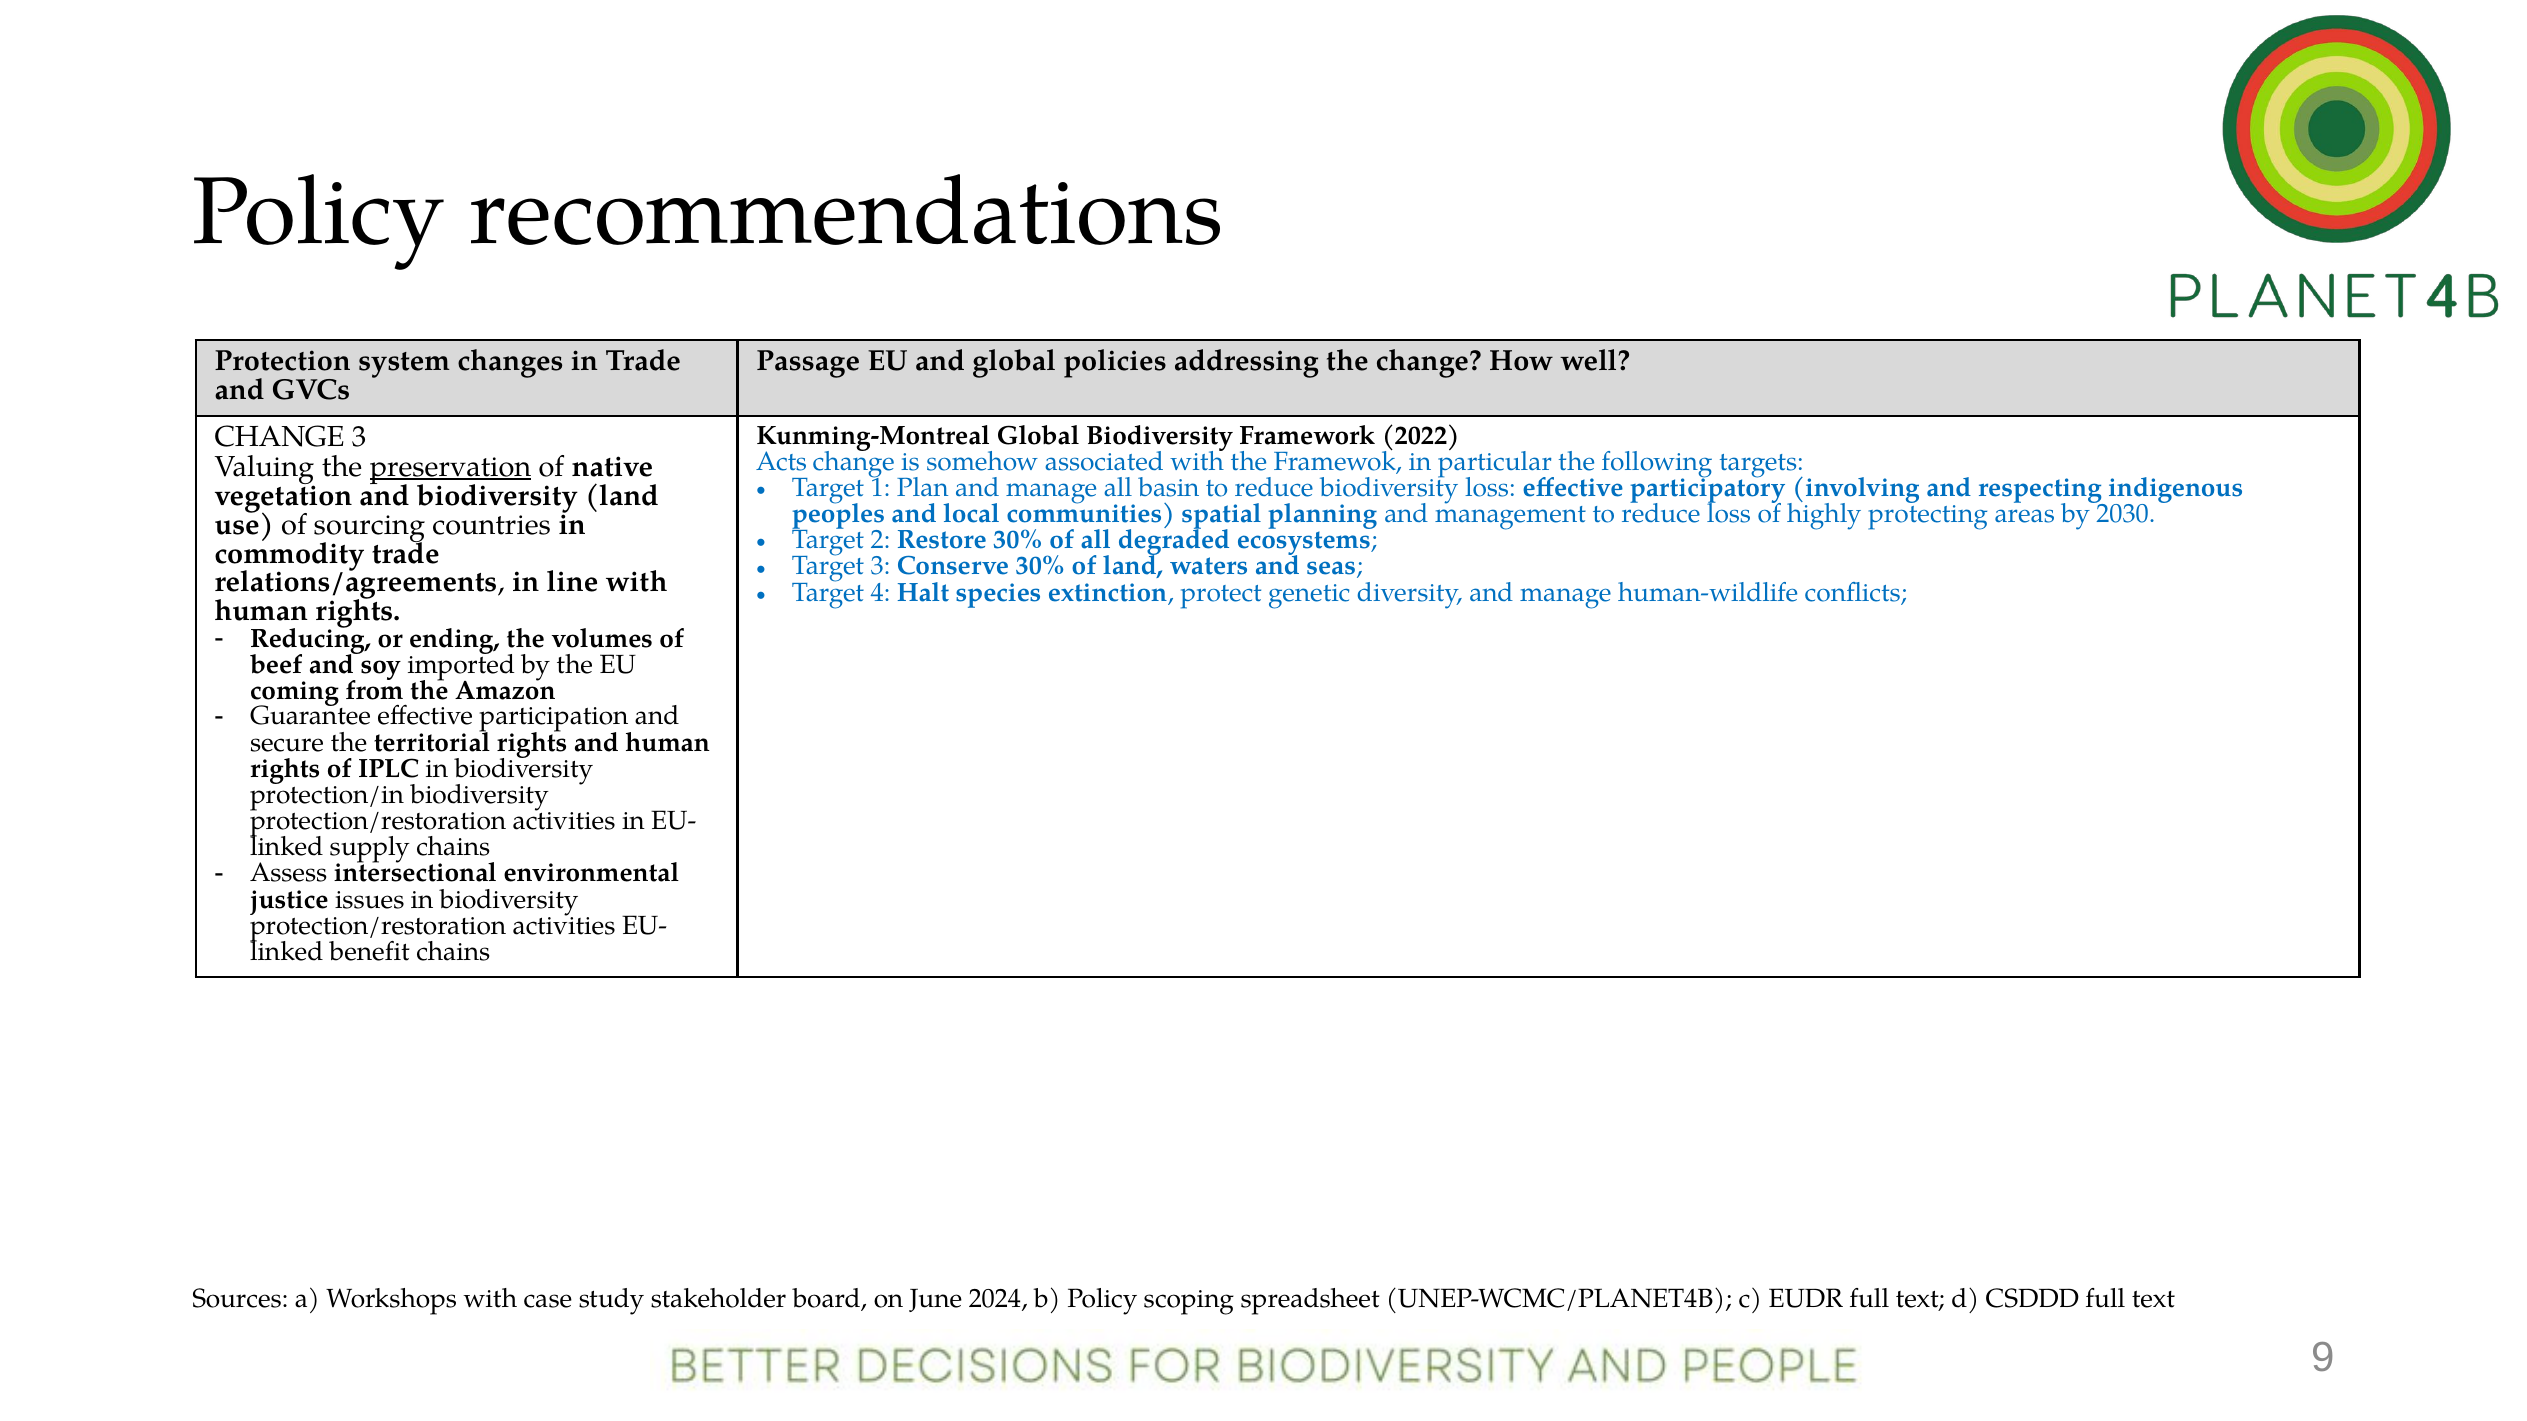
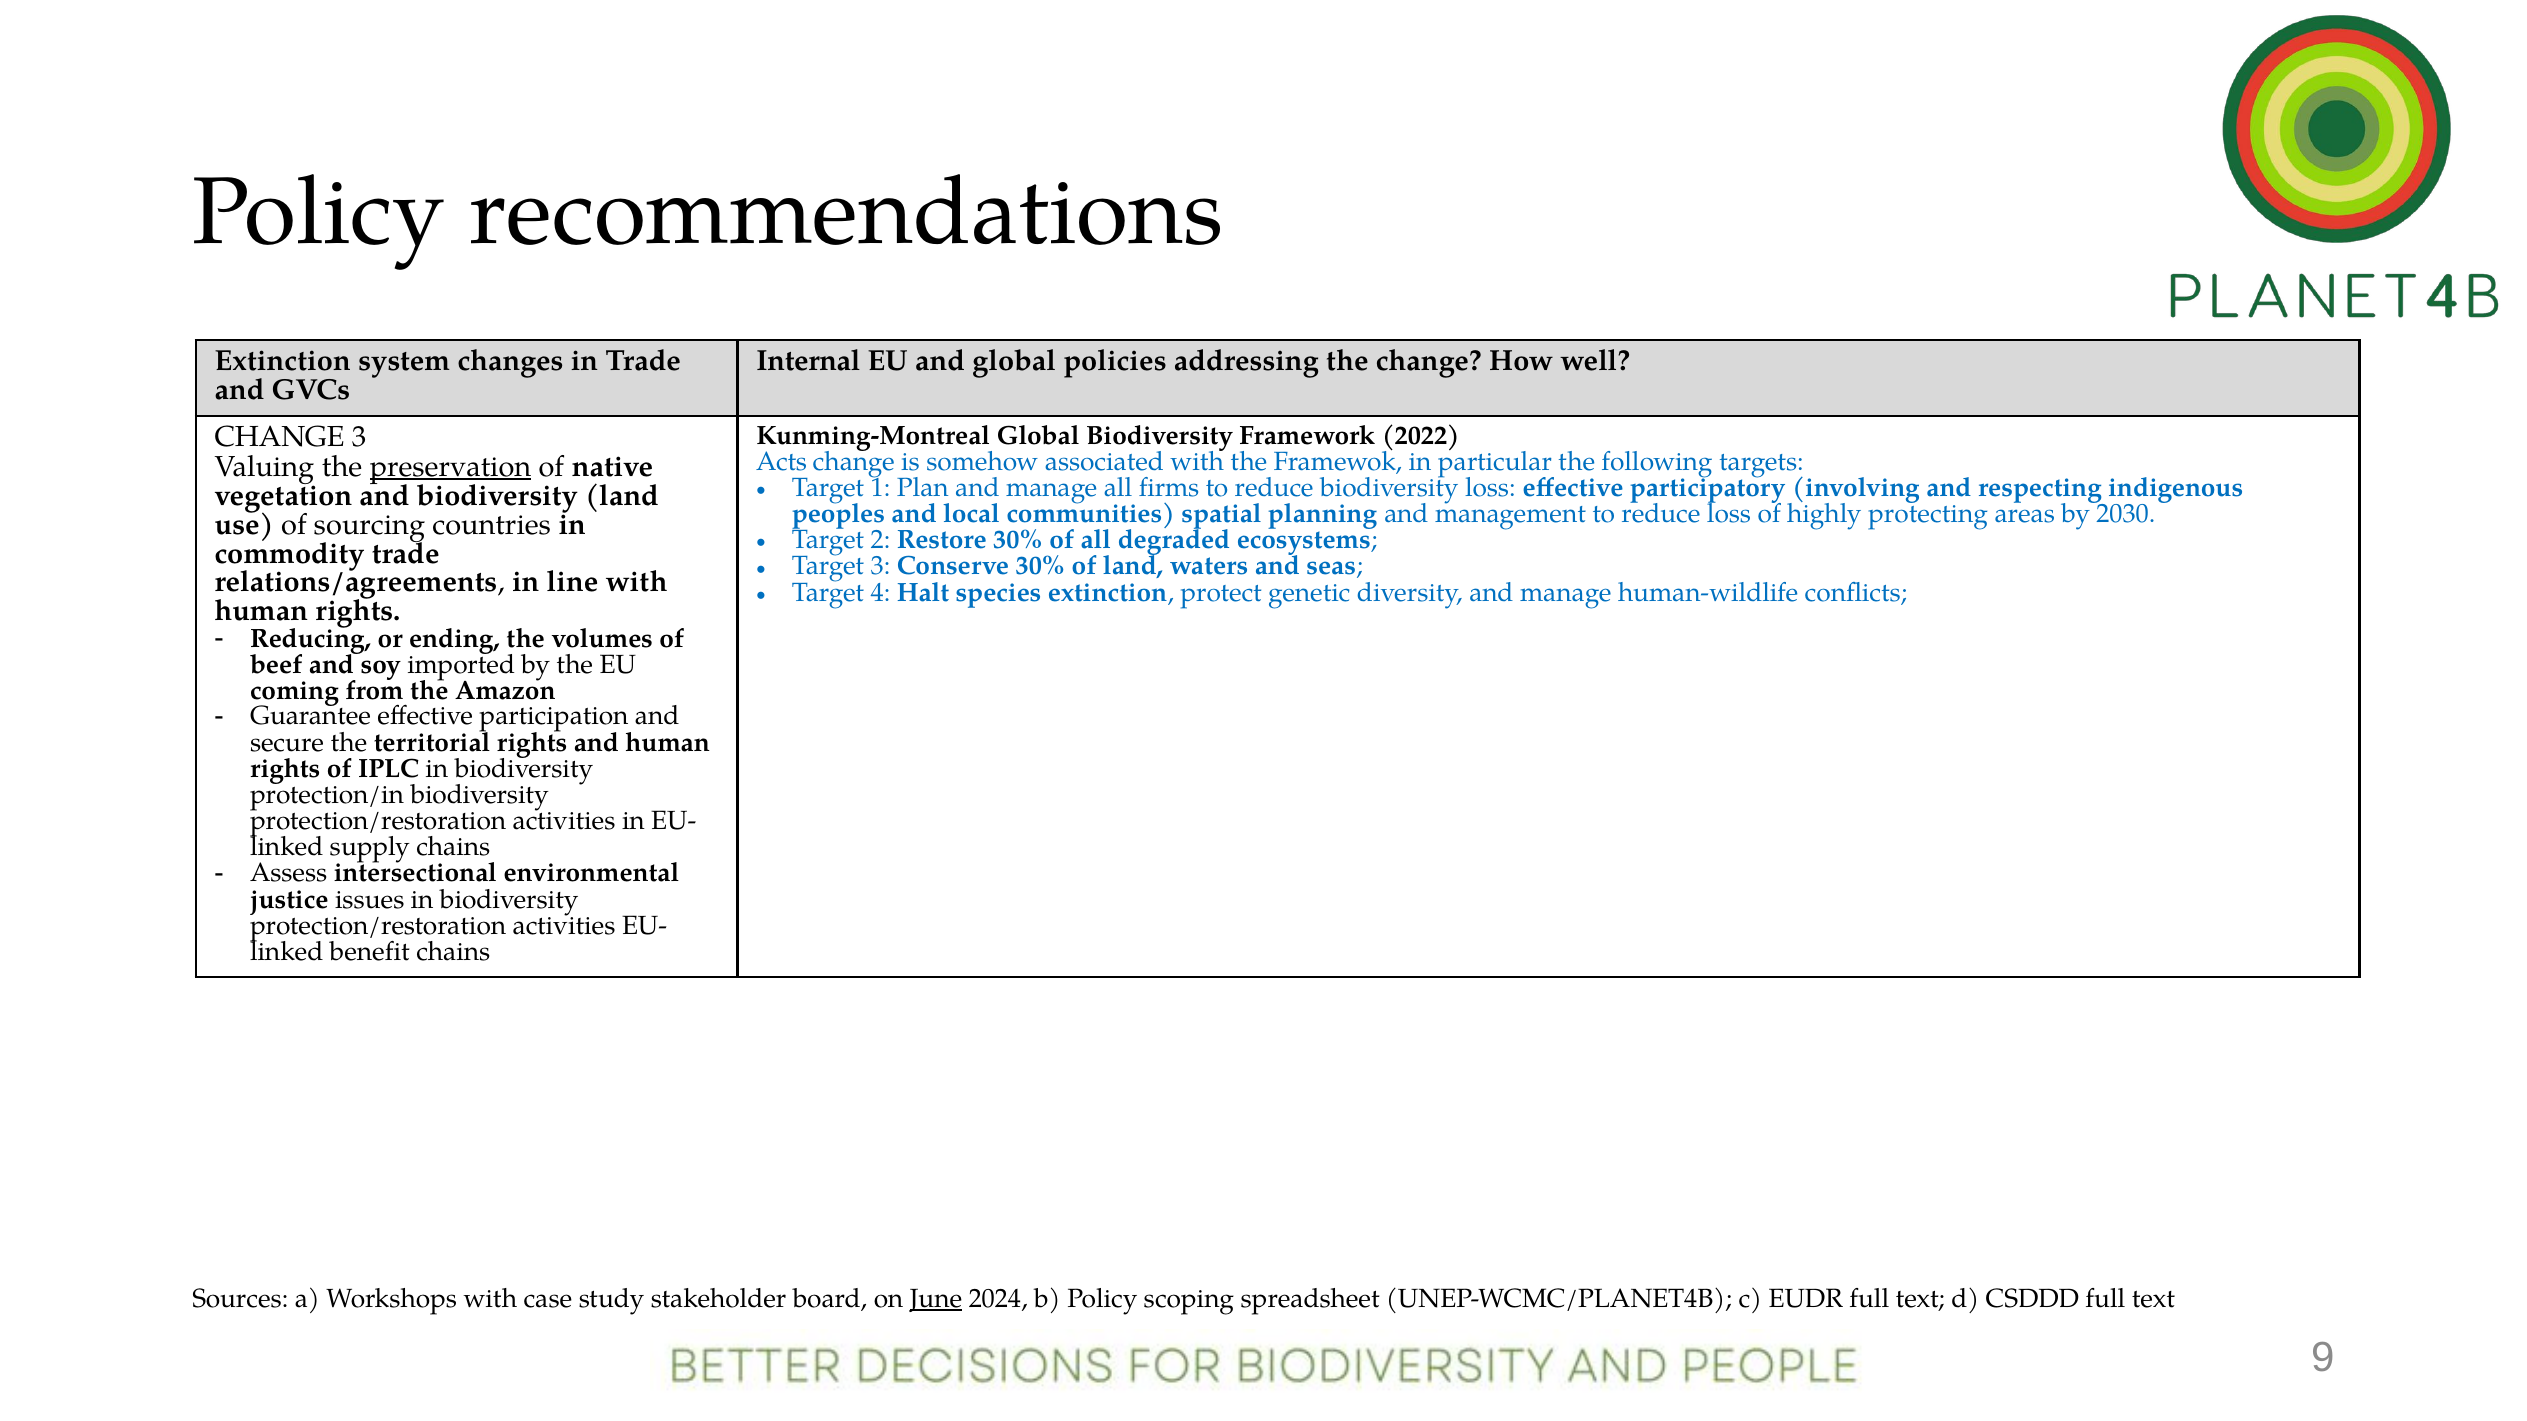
Protection at (283, 361): Protection -> Extinction
Passage: Passage -> Internal
basin: basin -> firms
June underline: none -> present
